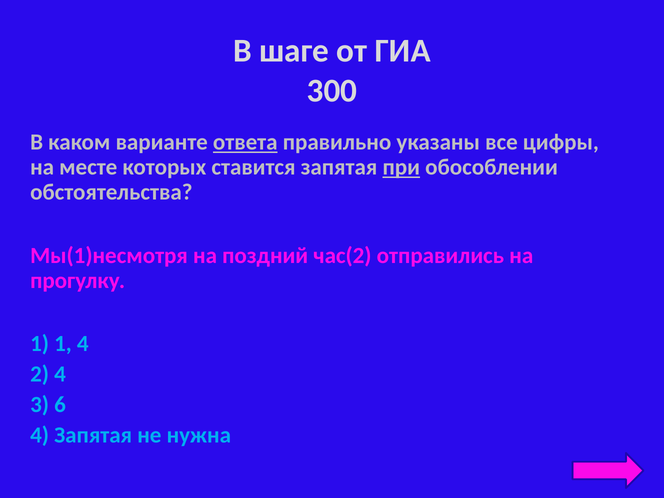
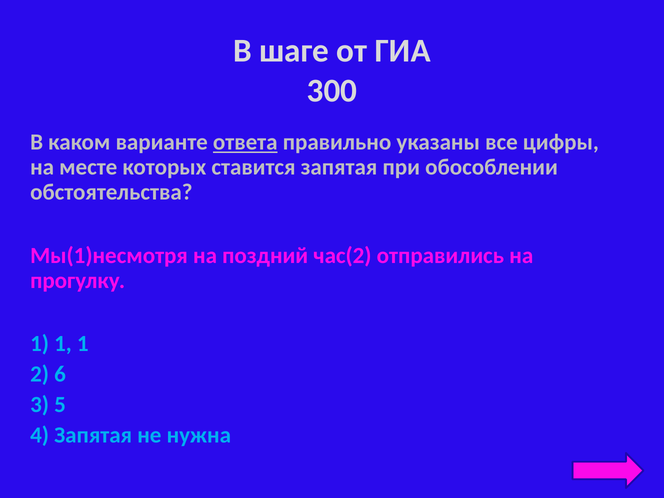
при underline: present -> none
1 1 4: 4 -> 1
2 4: 4 -> 6
6: 6 -> 5
